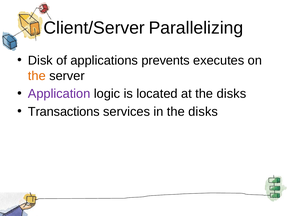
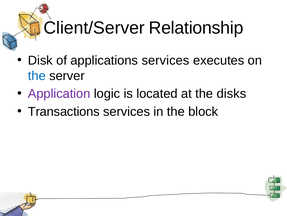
Parallelizing: Parallelizing -> Relationship
applications prevents: prevents -> services
the at (37, 76) colour: orange -> blue
in the disks: disks -> block
